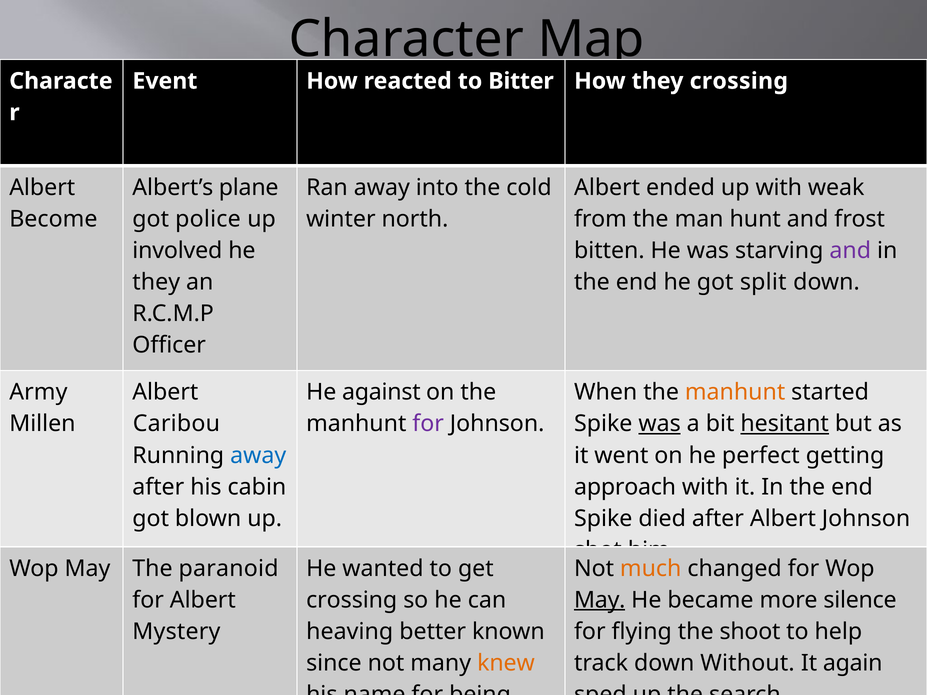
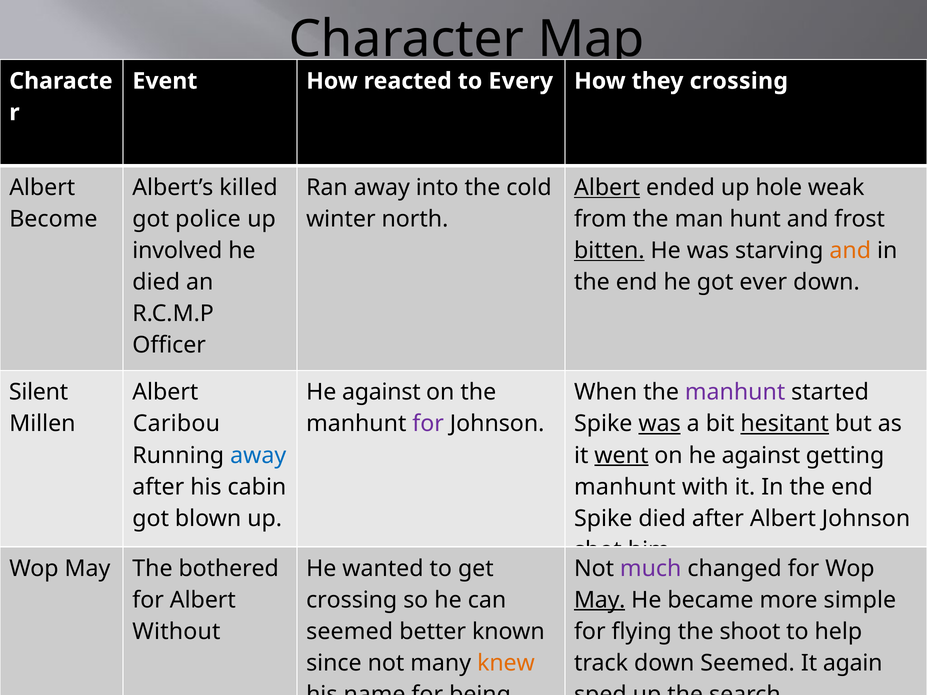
Bitter: Bitter -> Every
plane: plane -> killed
Albert at (607, 188) underline: none -> present
up with: with -> hole
bitten underline: none -> present
and at (850, 251) colour: purple -> orange
they at (156, 282): they -> died
split: split -> ever
Army: Army -> Silent
manhunt at (735, 392) colour: orange -> purple
went underline: none -> present
on he perfect: perfect -> against
approach at (625, 487): approach -> manhunt
paranoid: paranoid -> bothered
much colour: orange -> purple
silence: silence -> simple
Mystery: Mystery -> Without
heaving at (350, 632): heaving -> seemed
down Without: Without -> Seemed
